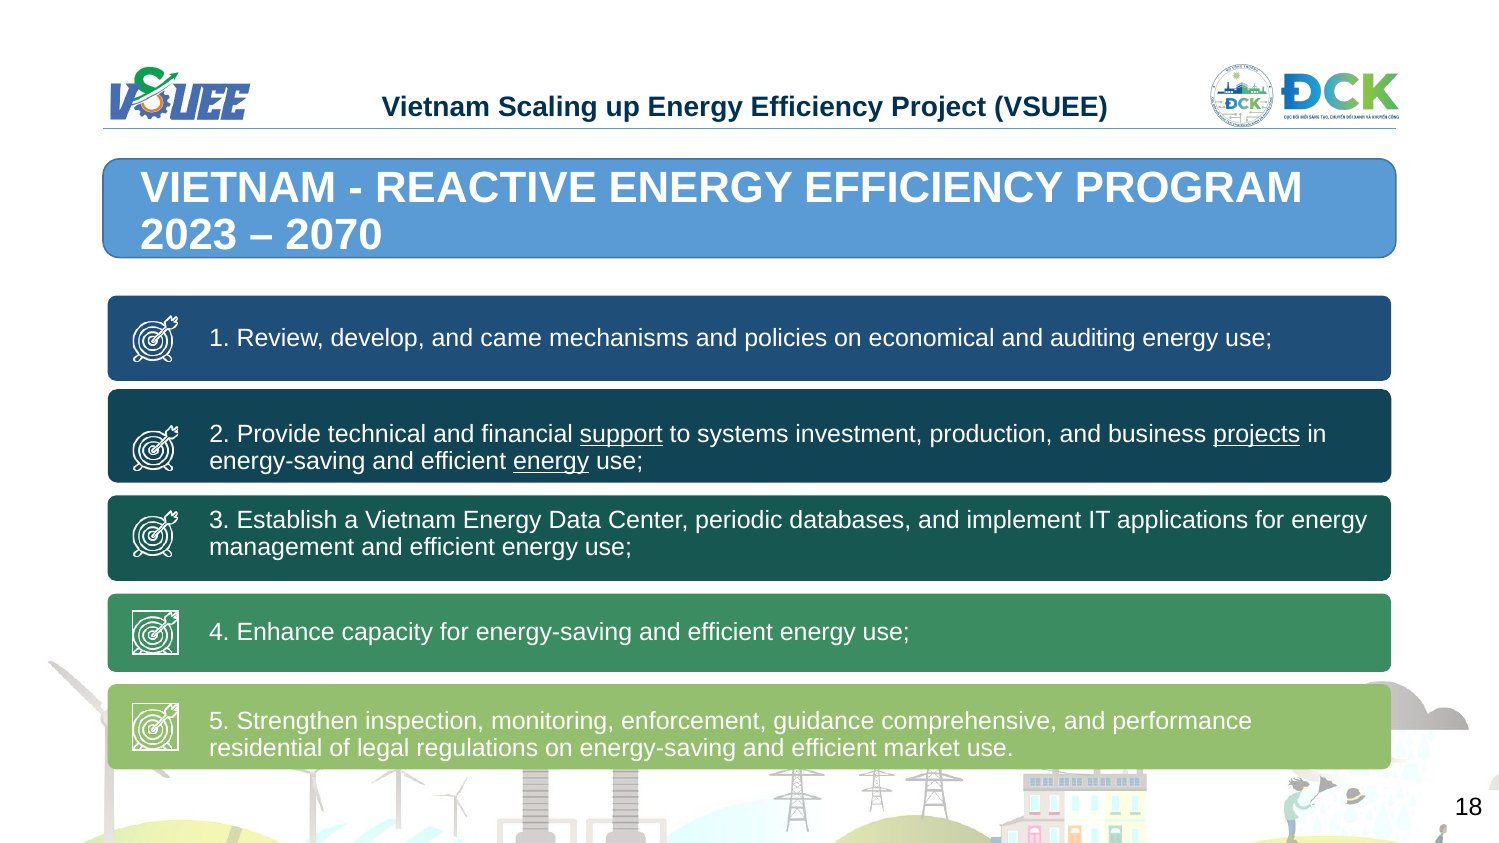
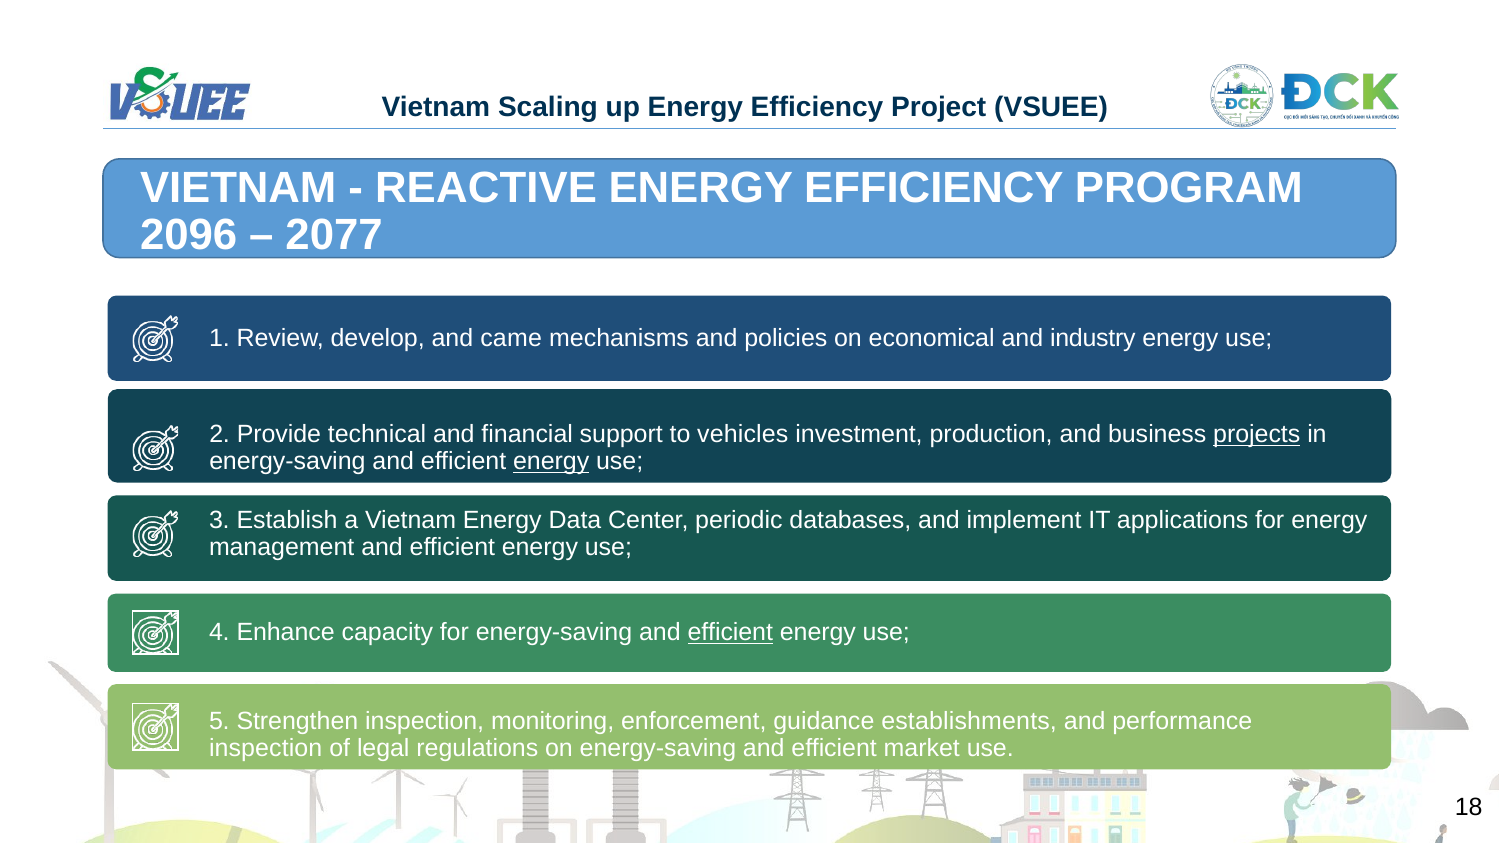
2023: 2023 -> 2096
2070: 2070 -> 2077
auditing: auditing -> industry
support underline: present -> none
systems: systems -> vehicles
efficient at (730, 633) underline: none -> present
comprehensive: comprehensive -> establishments
residential at (266, 748): residential -> inspection
